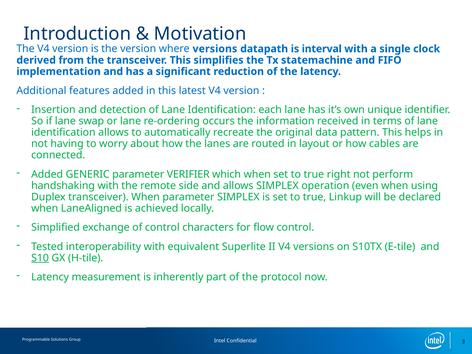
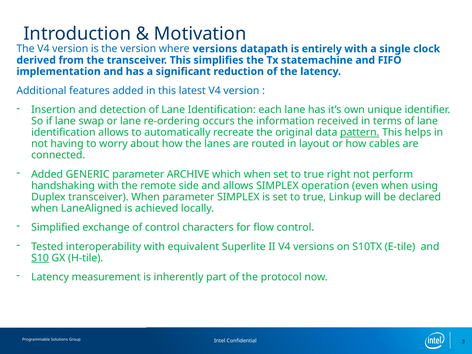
interval: interval -> entirely
pattern underline: none -> present
VERIFIER: VERIFIER -> ARCHIVE
